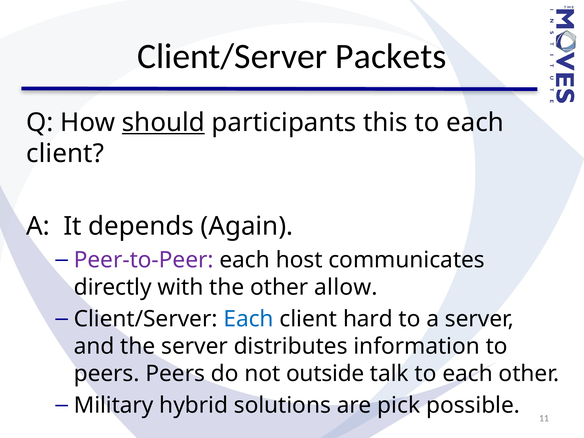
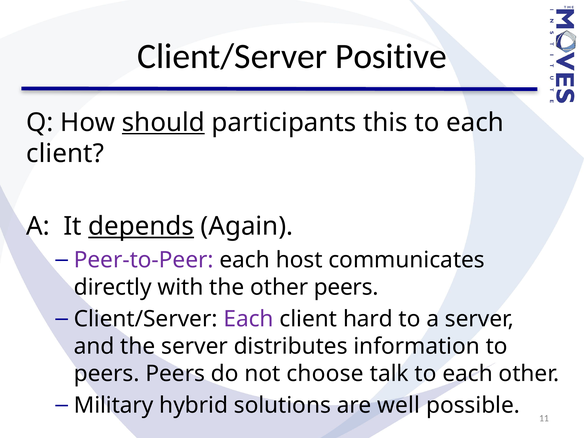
Packets: Packets -> Positive
depends underline: none -> present
other allow: allow -> peers
Each at (249, 319) colour: blue -> purple
outside: outside -> choose
pick: pick -> well
